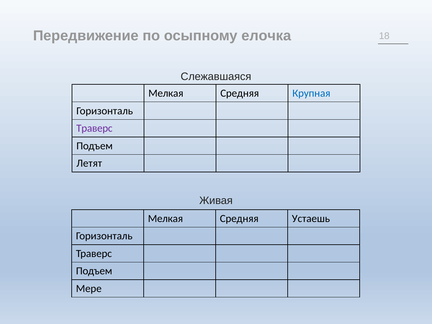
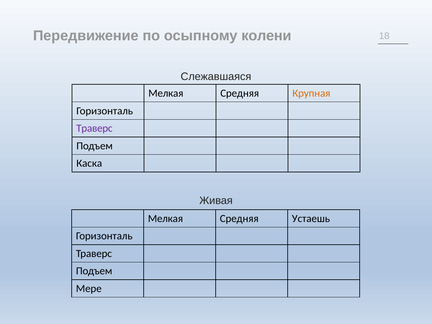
елочка: елочка -> колени
Крупная colour: blue -> orange
Летят: Летят -> Каска
